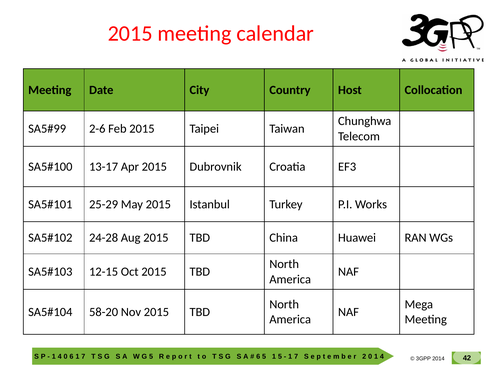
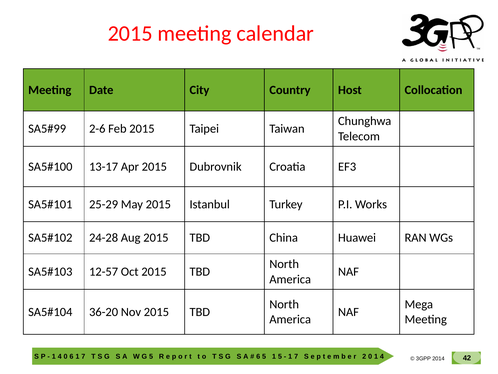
12-15: 12-15 -> 12-57
58-20: 58-20 -> 36-20
